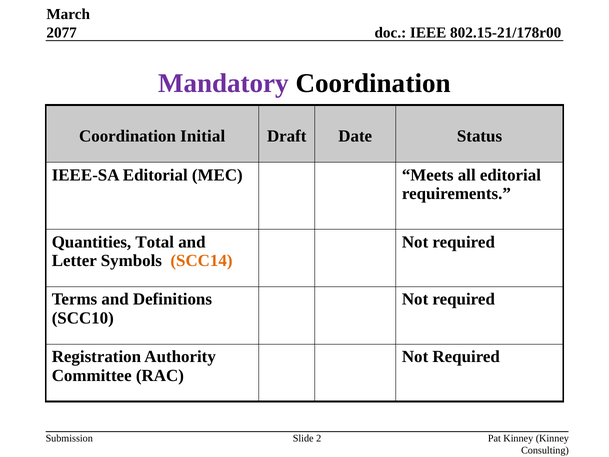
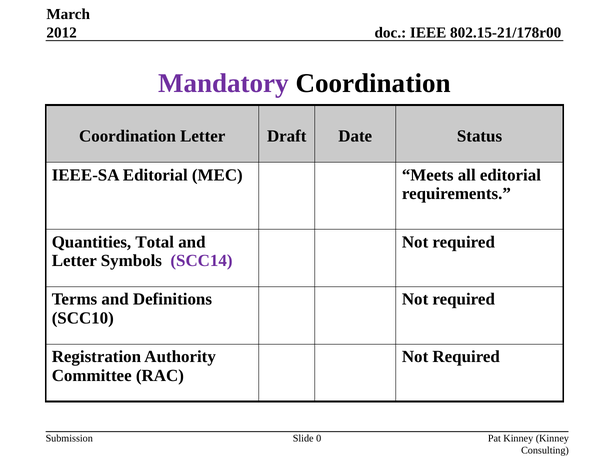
2077: 2077 -> 2012
Coordination Initial: Initial -> Letter
SCC14 colour: orange -> purple
2: 2 -> 0
